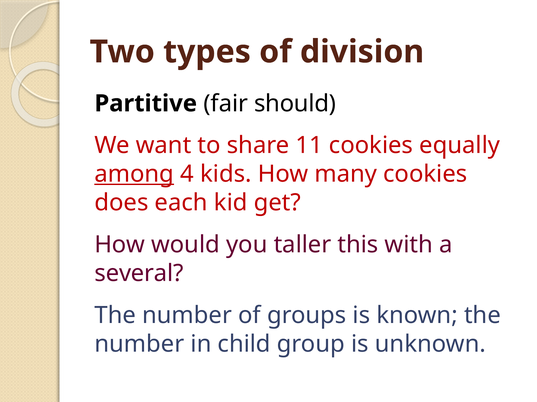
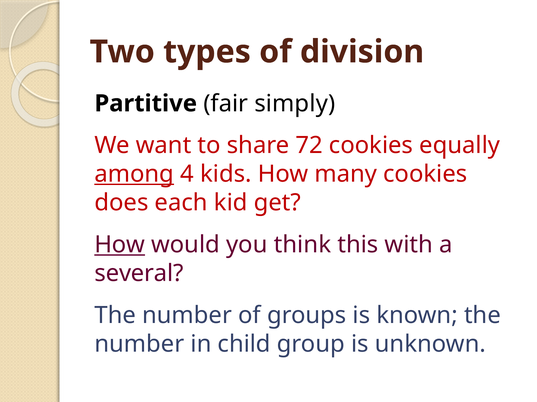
should: should -> simply
11: 11 -> 72
How at (120, 245) underline: none -> present
taller: taller -> think
